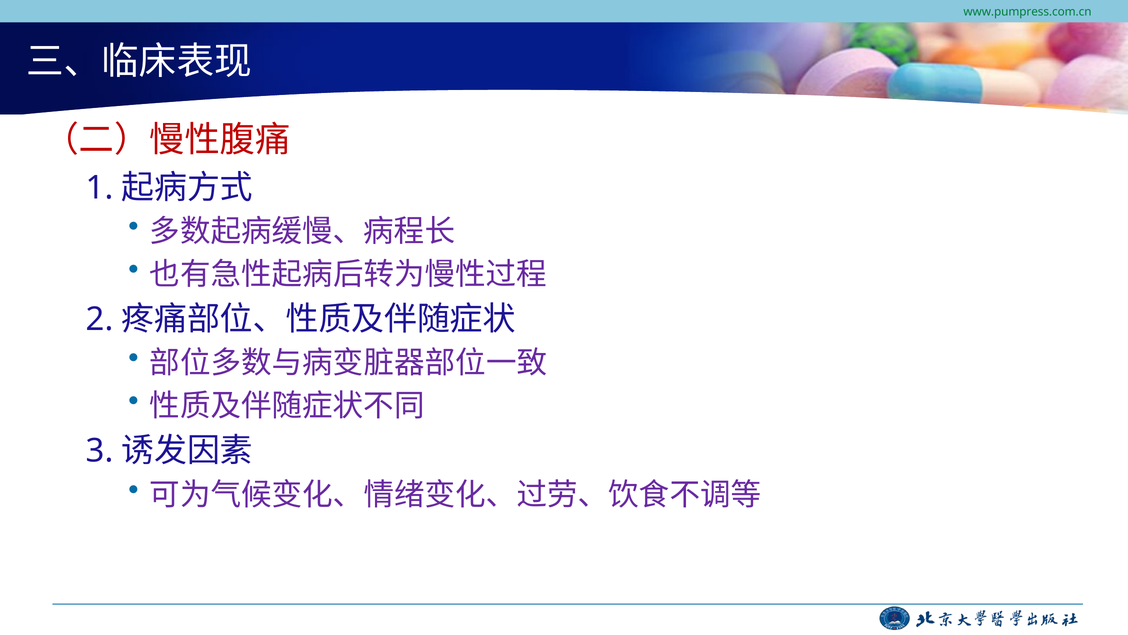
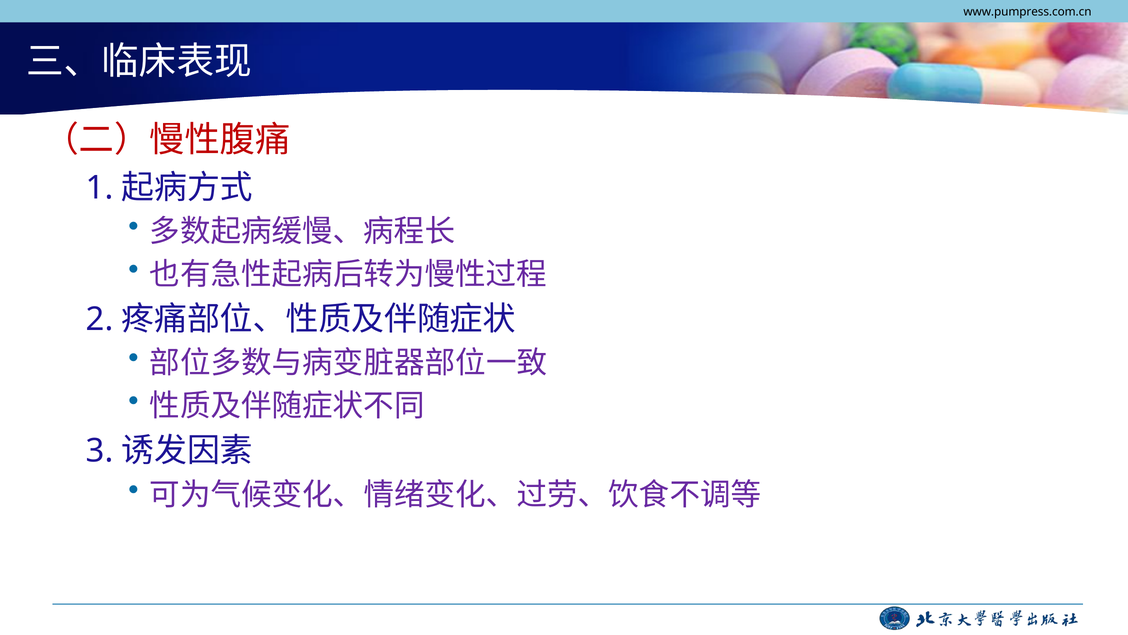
www.pumpress.com.cn colour: green -> black
